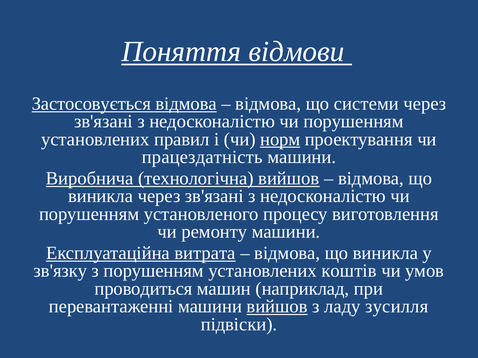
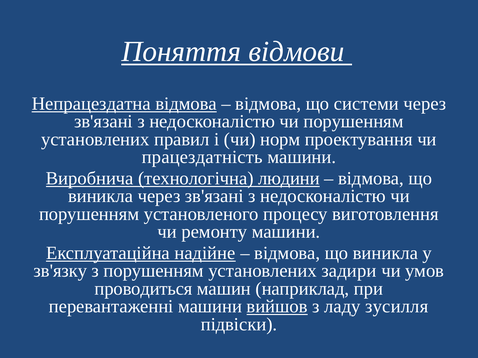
Застосовується: Застосовується -> Непрацездатна
норм underline: present -> none
технологічна вийшов: вийшов -> людини
витрата: витрата -> надійне
коштів: коштів -> задири
